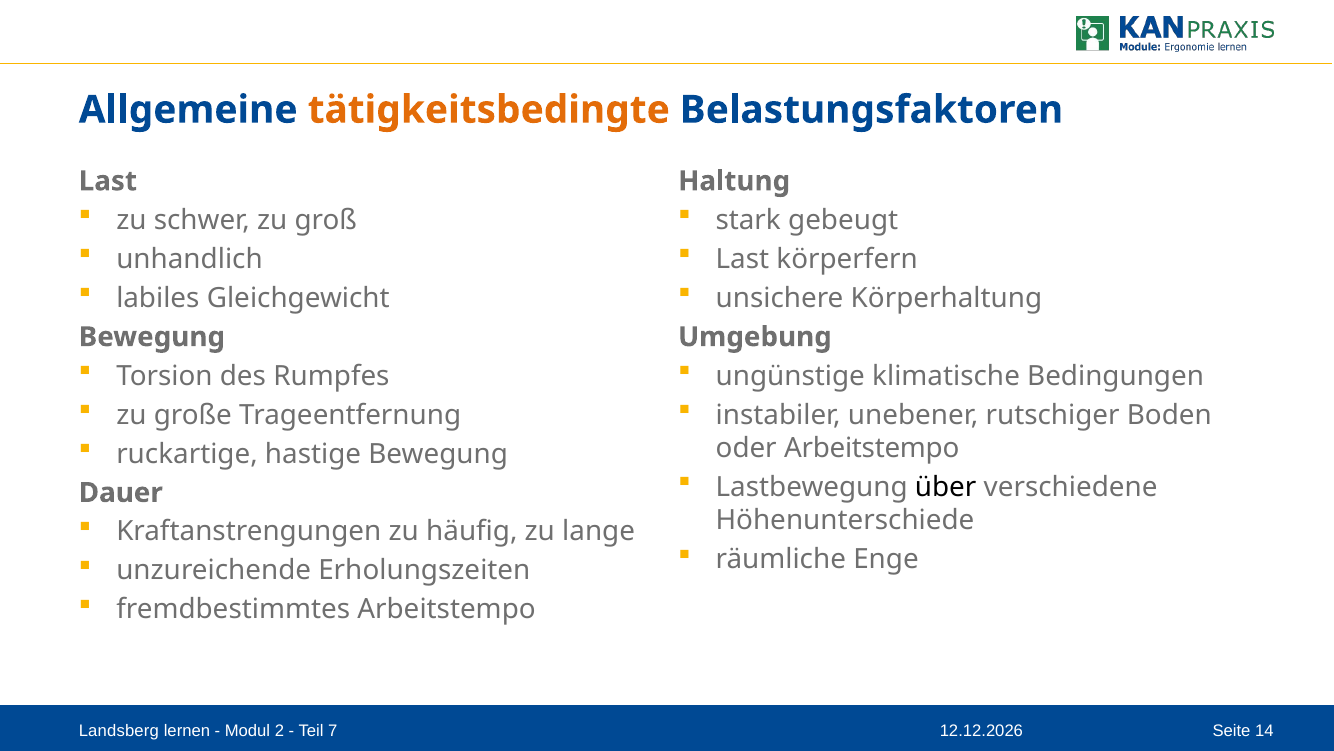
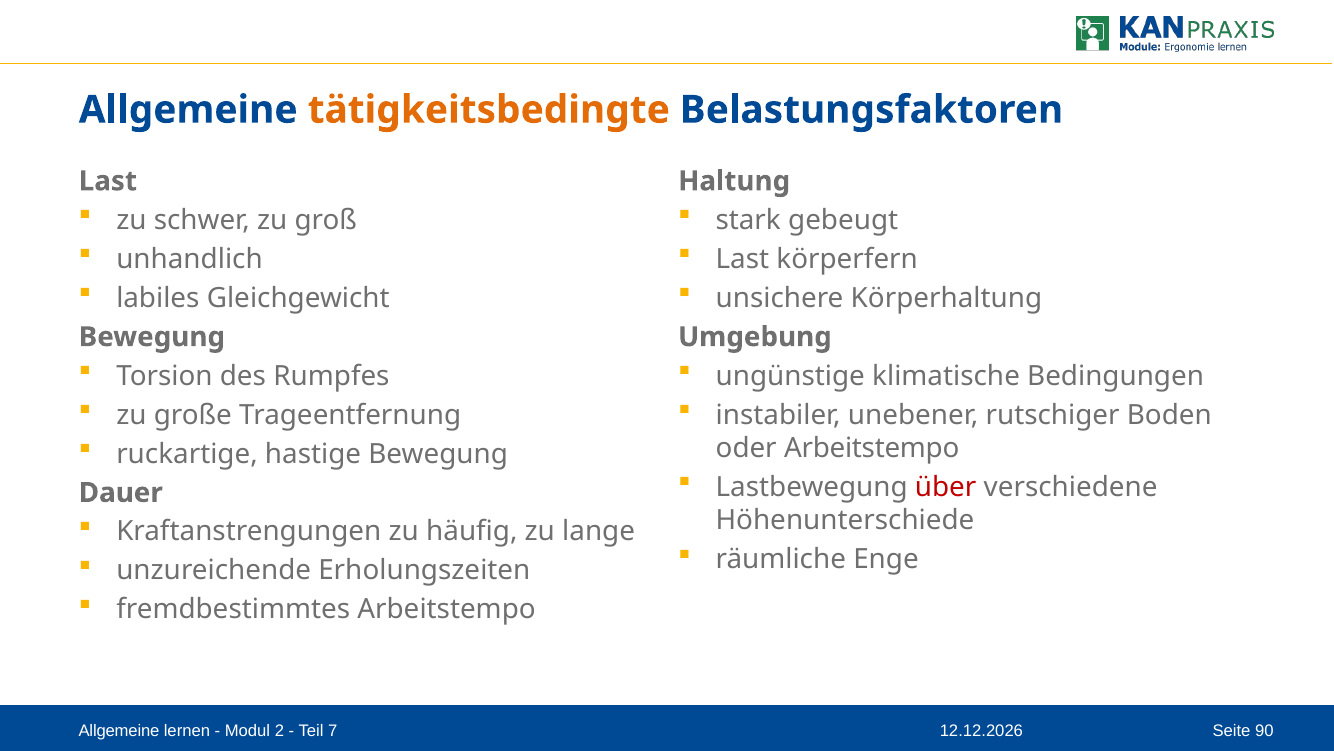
über colour: black -> red
Landsberg at (119, 730): Landsberg -> Allgemeine
14: 14 -> 90
